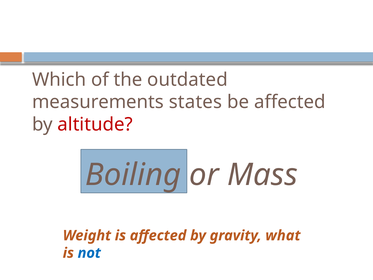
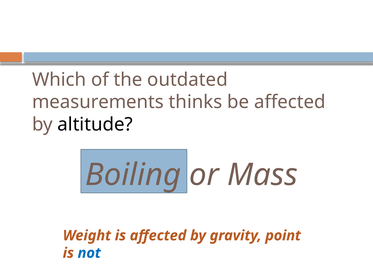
states: states -> thinks
altitude colour: red -> black
what: what -> point
